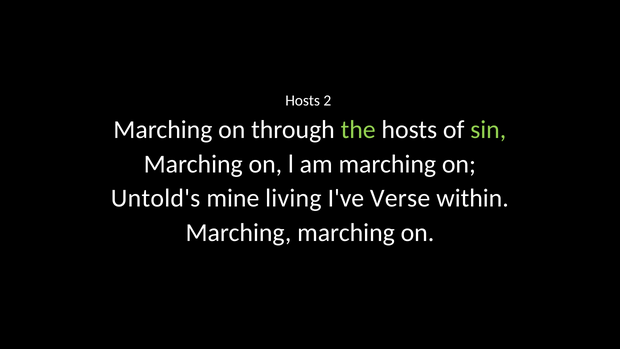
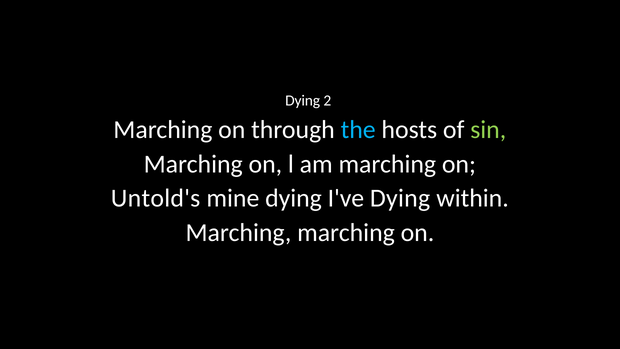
Hosts at (303, 101): Hosts -> Dying
the colour: light green -> light blue
mine living: living -> dying
I've Verse: Verse -> Dying
